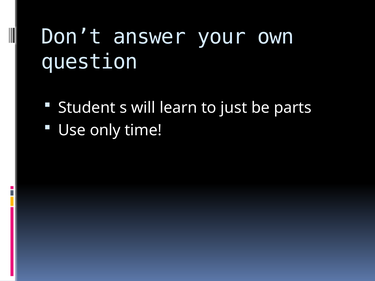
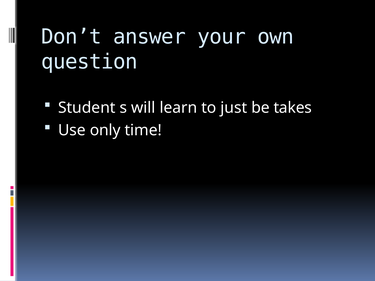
parts: parts -> takes
